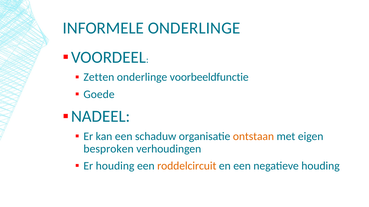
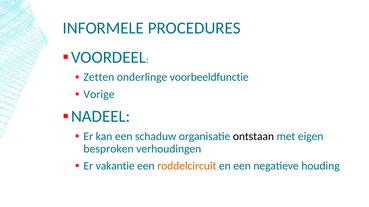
INFORMELE ONDERLINGE: ONDERLINGE -> PROCEDURES
Goede: Goede -> Vorige
ontstaan colour: orange -> black
Er houding: houding -> vakantie
